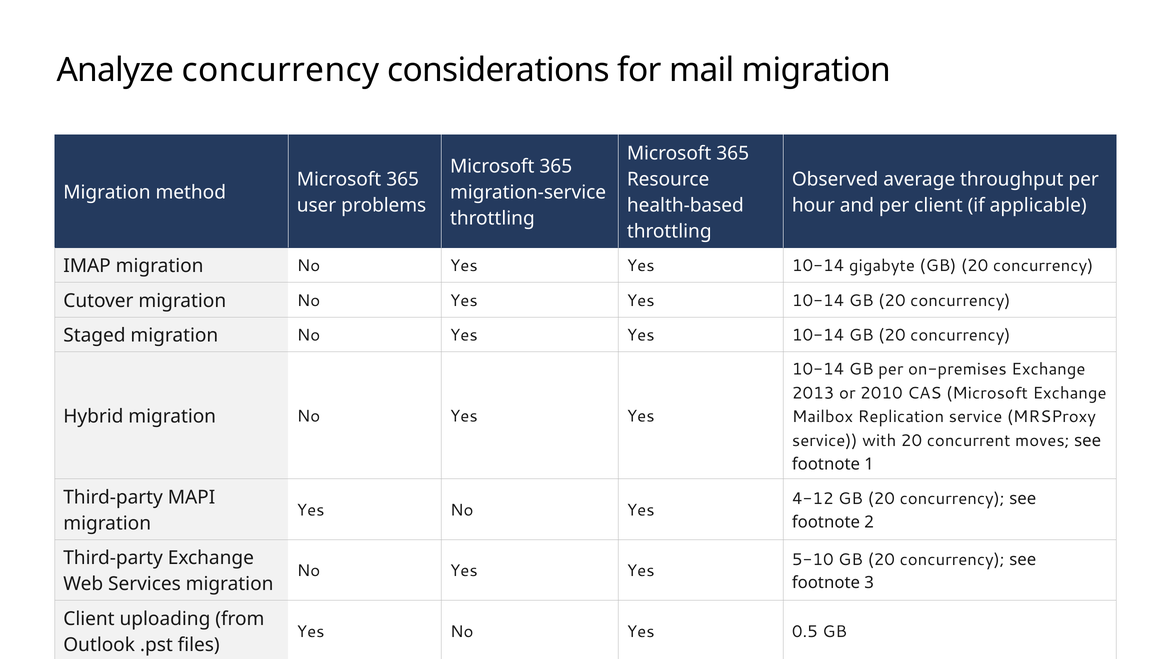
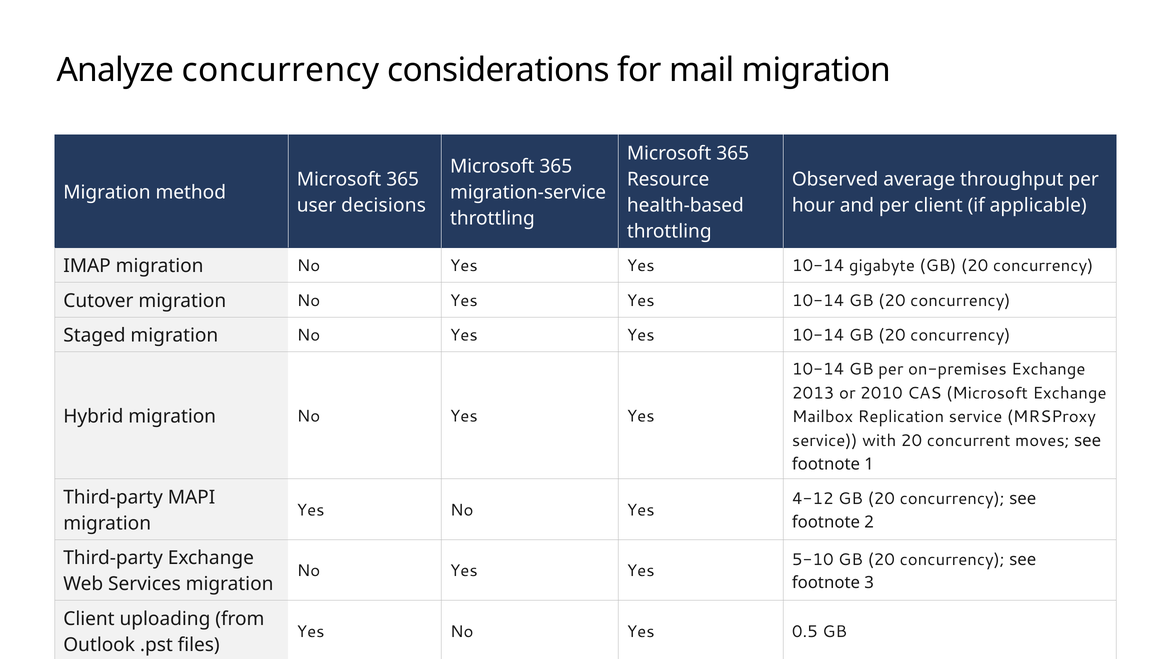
problems: problems -> decisions
